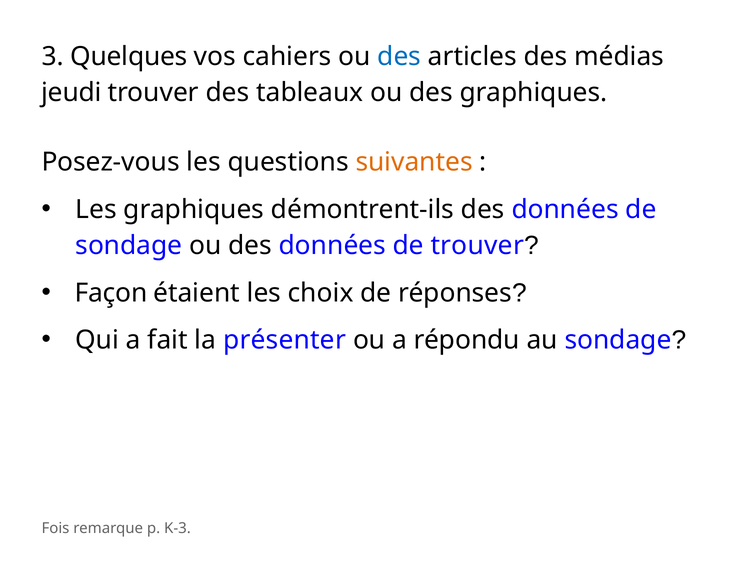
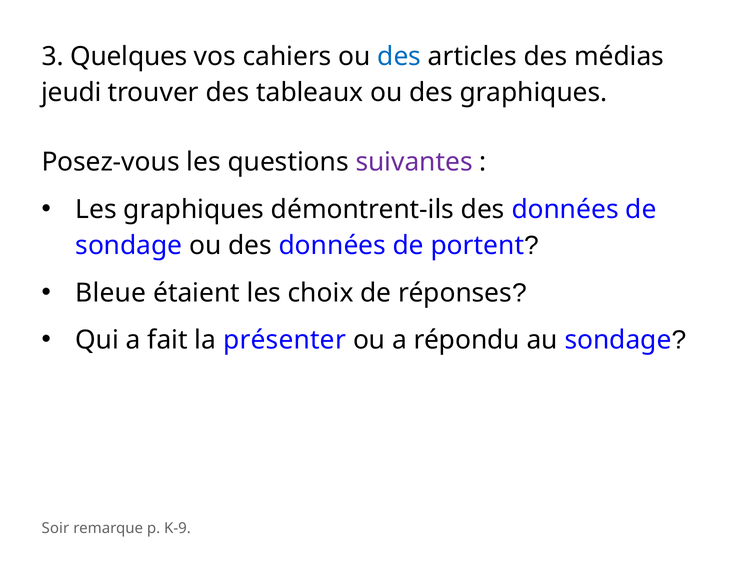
suivantes colour: orange -> purple
de trouver: trouver -> portent
Façon: Façon -> Bleue
Fois: Fois -> Soir
K-3: K-3 -> K-9
